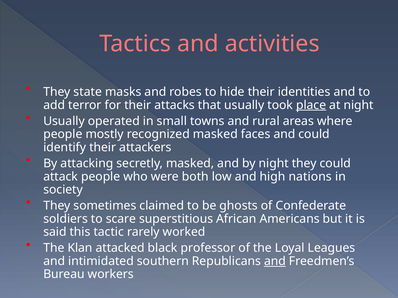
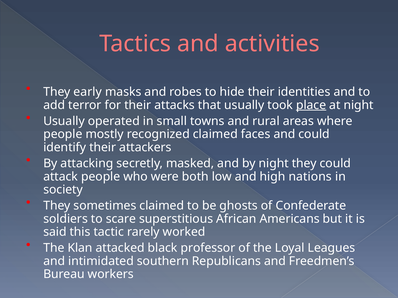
state: state -> early
recognized masked: masked -> claimed
and at (275, 262) underline: present -> none
